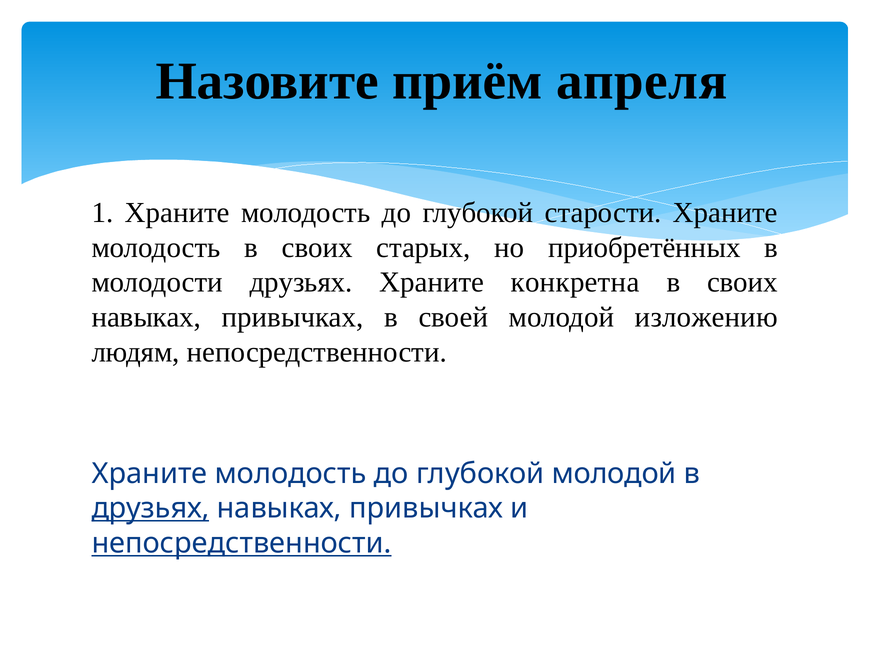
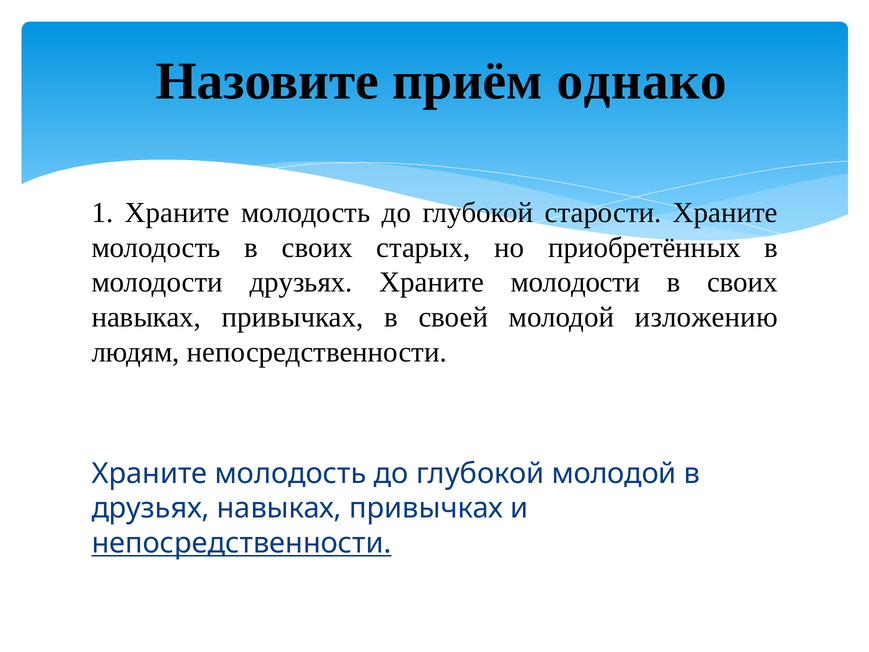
апреля: апреля -> однако
Храните конкретна: конкретна -> молодости
друзьях at (150, 508) underline: present -> none
